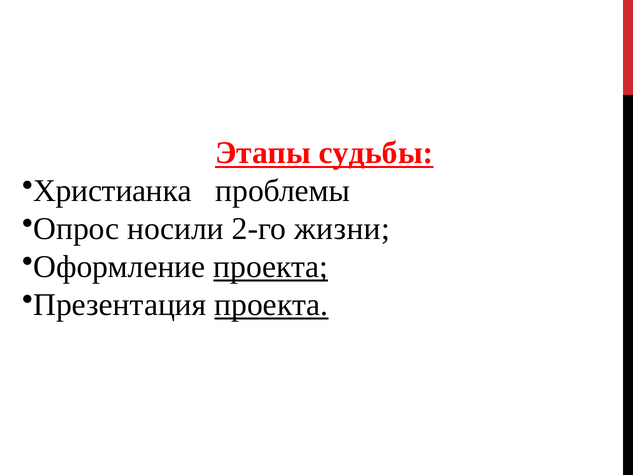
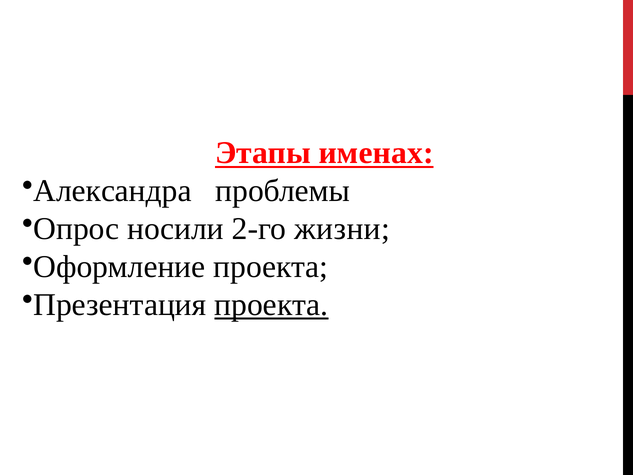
судьбы: судьбы -> именах
Христианка: Христианка -> Александра
проекта at (271, 267) underline: present -> none
